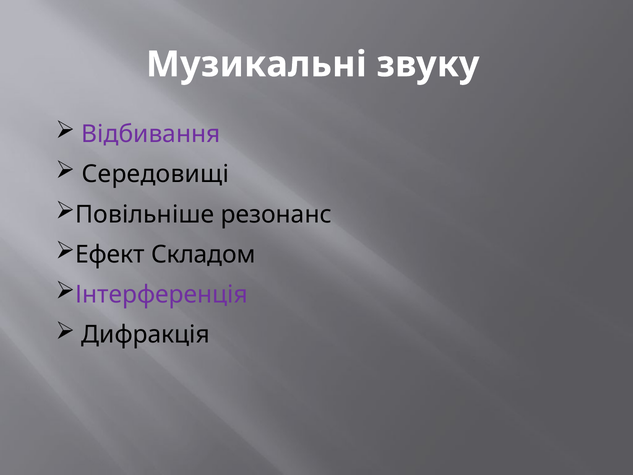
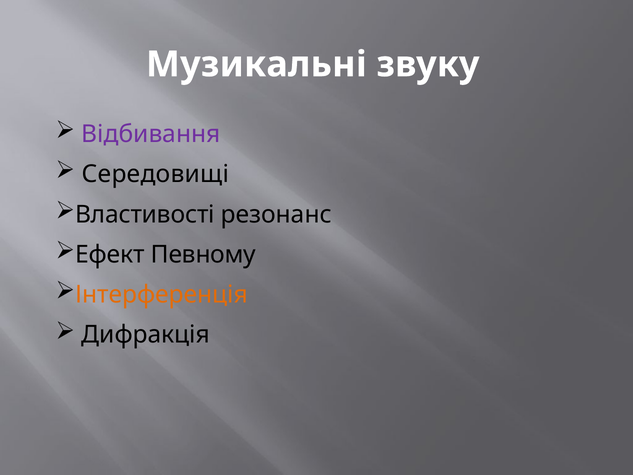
Повільніше: Повільніше -> Властивості
Складом: Складом -> Певному
Інтерференція colour: purple -> orange
